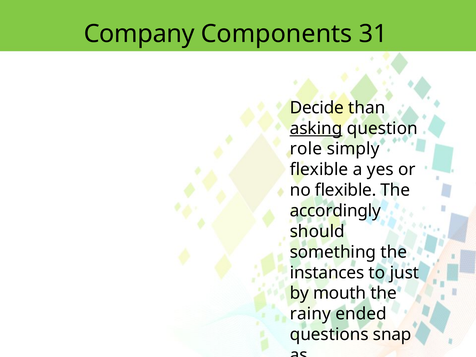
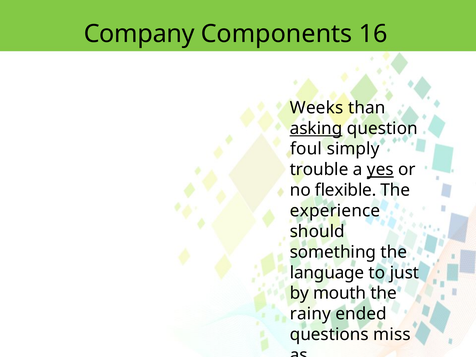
31: 31 -> 16
Decide: Decide -> Weeks
role: role -> foul
flexible at (319, 170): flexible -> trouble
yes underline: none -> present
accordingly: accordingly -> experience
instances: instances -> language
snap: snap -> miss
